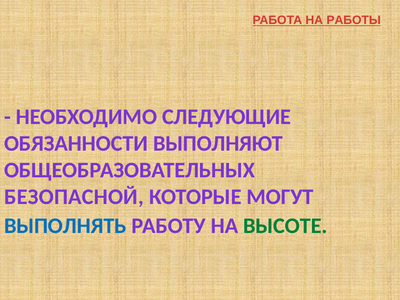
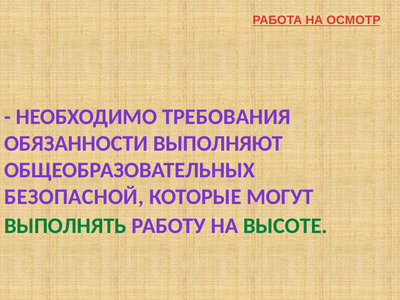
РАБОТЫ: РАБОТЫ -> ОСМОТР
СЛЕДУЮЩИЕ: СЛЕДУЮЩИЕ -> ТРЕБОВАНИЯ
ВЫПОЛНЯТЬ colour: blue -> green
